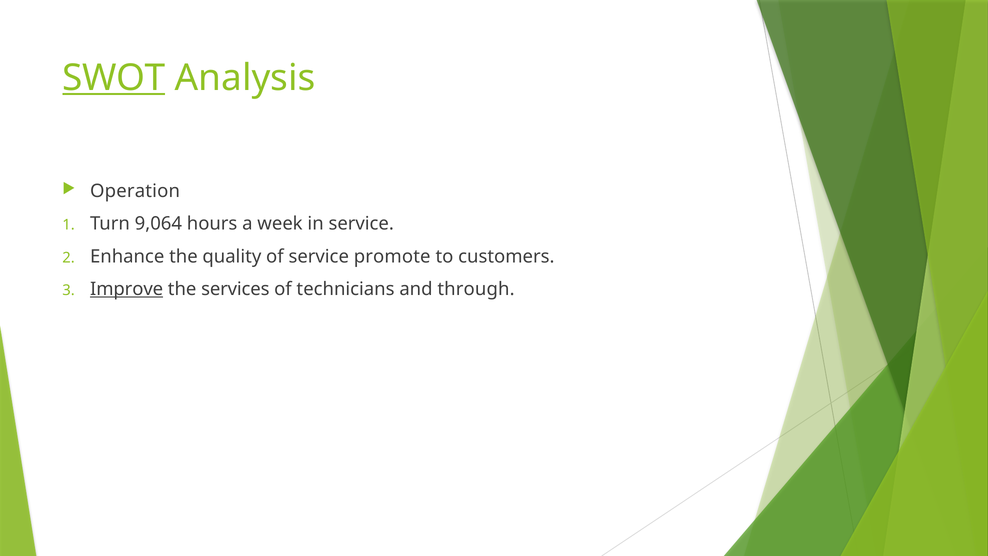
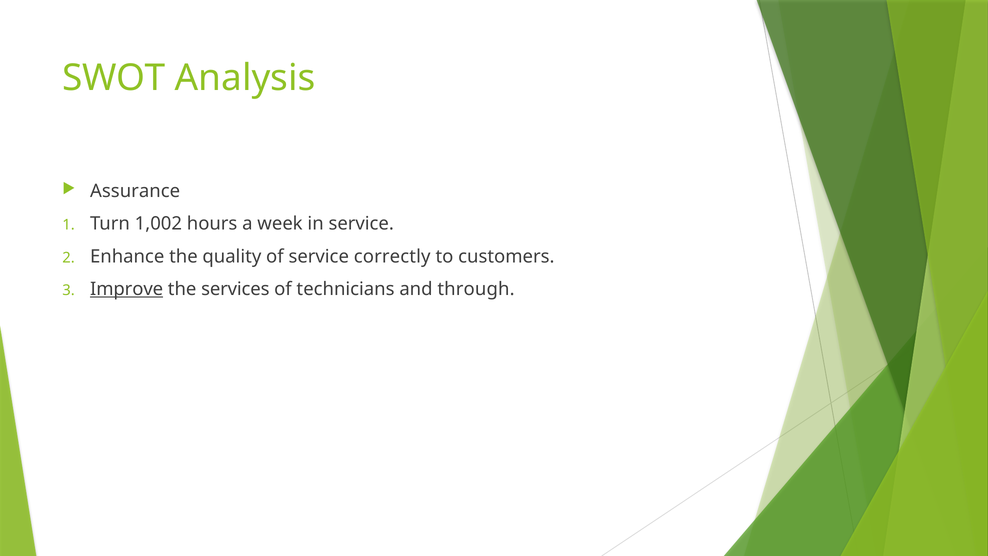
SWOT underline: present -> none
Operation: Operation -> Assurance
9,064: 9,064 -> 1,002
promote: promote -> correctly
